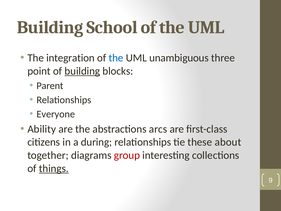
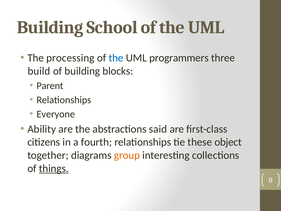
integration: integration -> processing
unambiguous: unambiguous -> programmers
point: point -> build
building at (82, 71) underline: present -> none
arcs: arcs -> said
during: during -> fourth
about: about -> object
group colour: red -> orange
